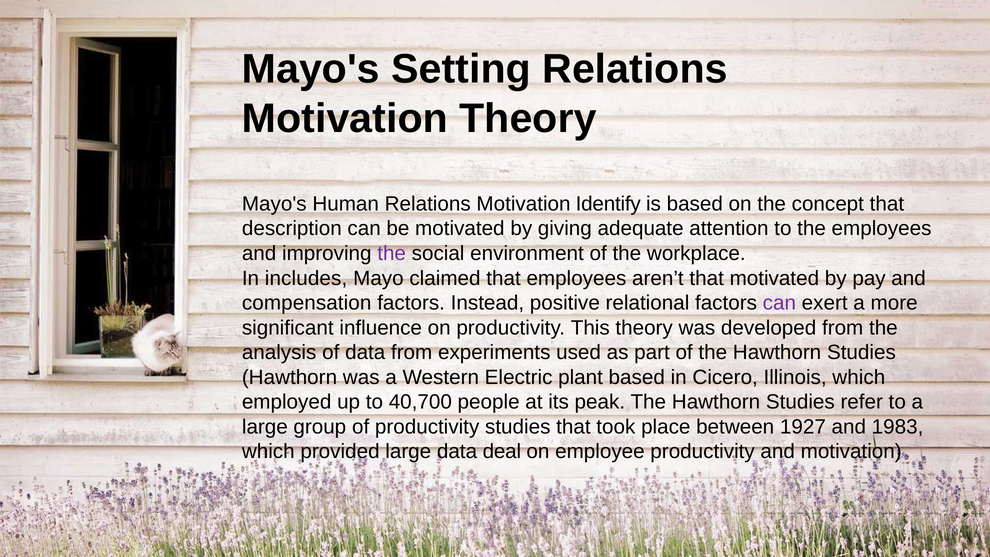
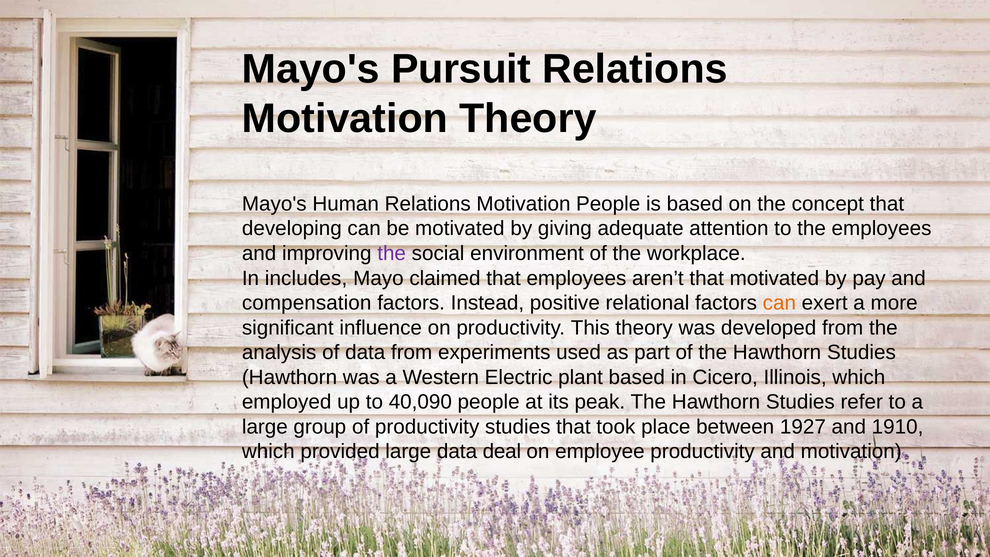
Setting: Setting -> Pursuit
Motivation Identify: Identify -> People
description: description -> developing
can at (779, 303) colour: purple -> orange
40,700: 40,700 -> 40,090
1983: 1983 -> 1910
